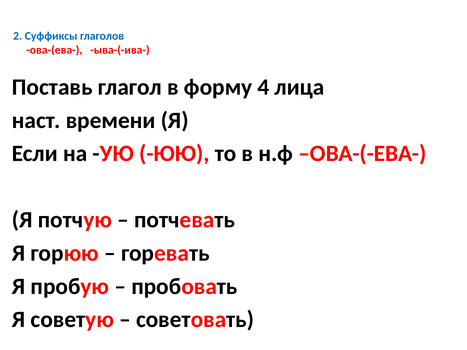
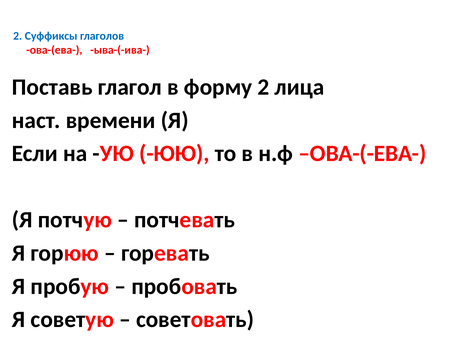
форму 4: 4 -> 2
